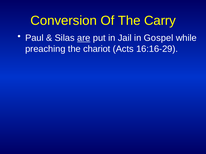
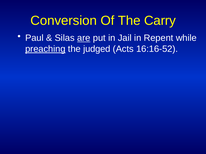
Gospel: Gospel -> Repent
preaching underline: none -> present
chariot: chariot -> judged
16:16-29: 16:16-29 -> 16:16-52
